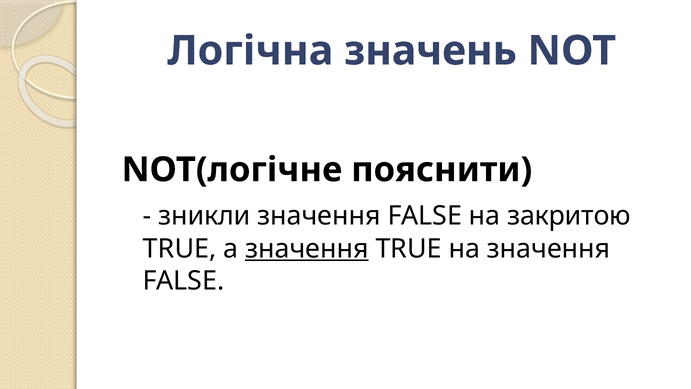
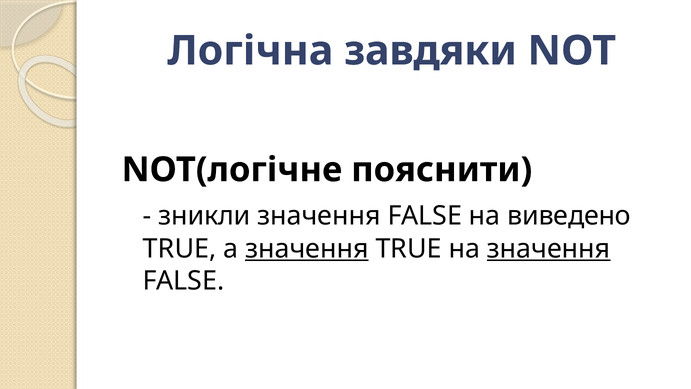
значень: значень -> завдяки
закритою: закритою -> виведено
значення at (549, 249) underline: none -> present
